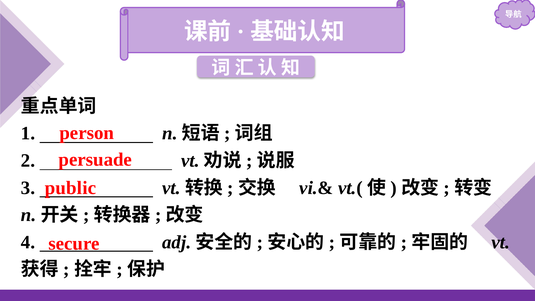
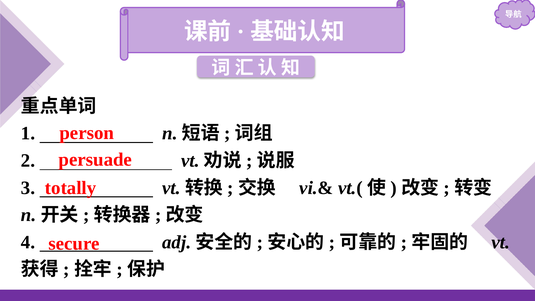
public: public -> totally
